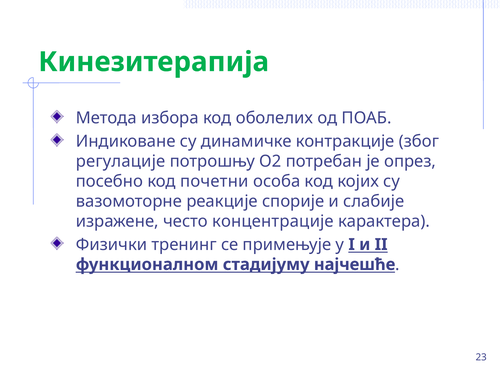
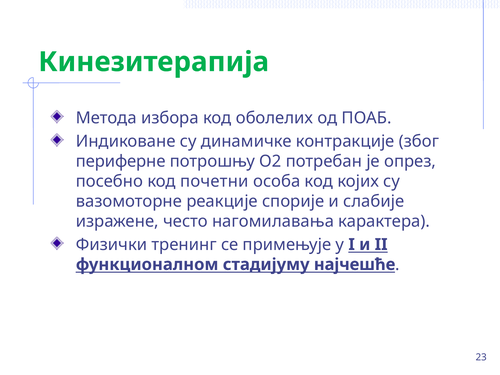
регулације: регулације -> периферне
концентрације: концентрације -> нагомилавања
